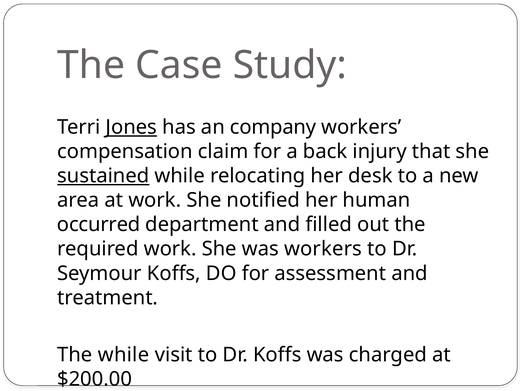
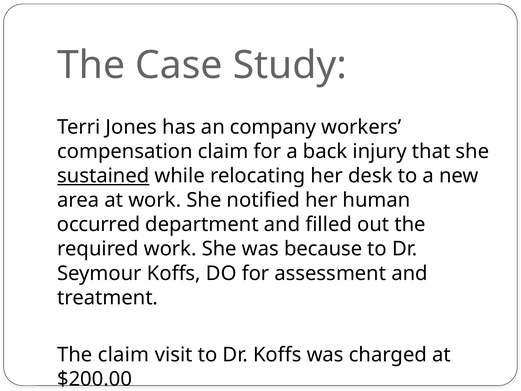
Jones underline: present -> none
was workers: workers -> because
The while: while -> claim
